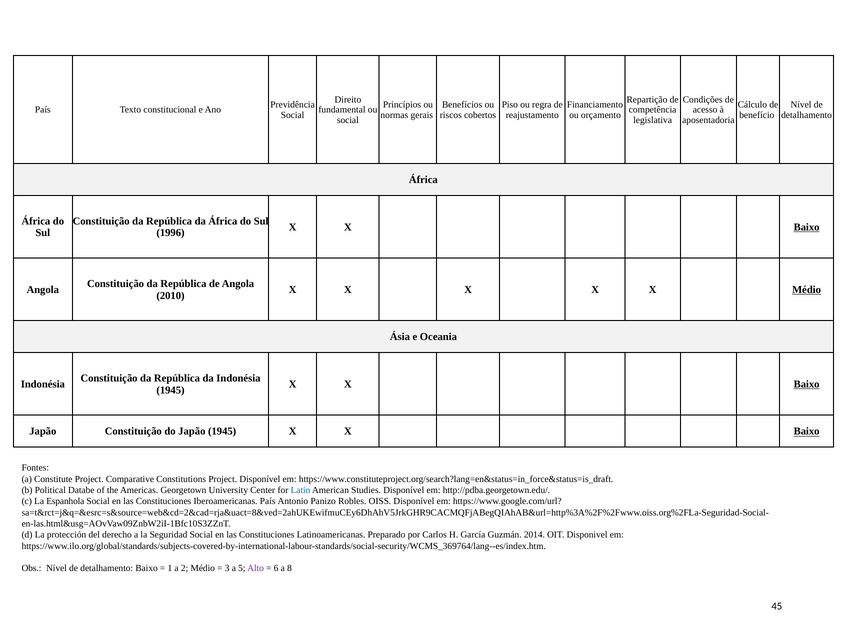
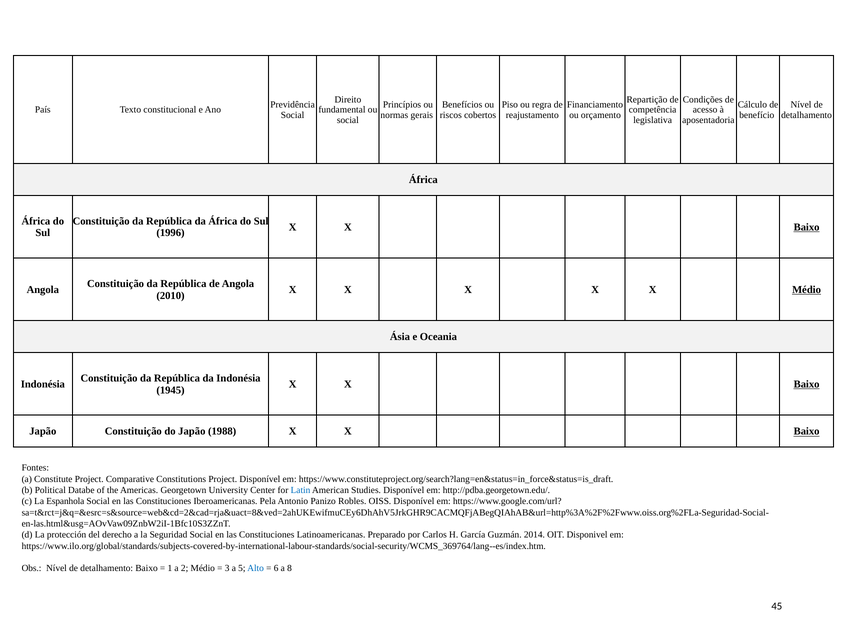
Japão 1945: 1945 -> 1988
Iberoamericanas País: País -> Pela
Alto colour: purple -> blue
